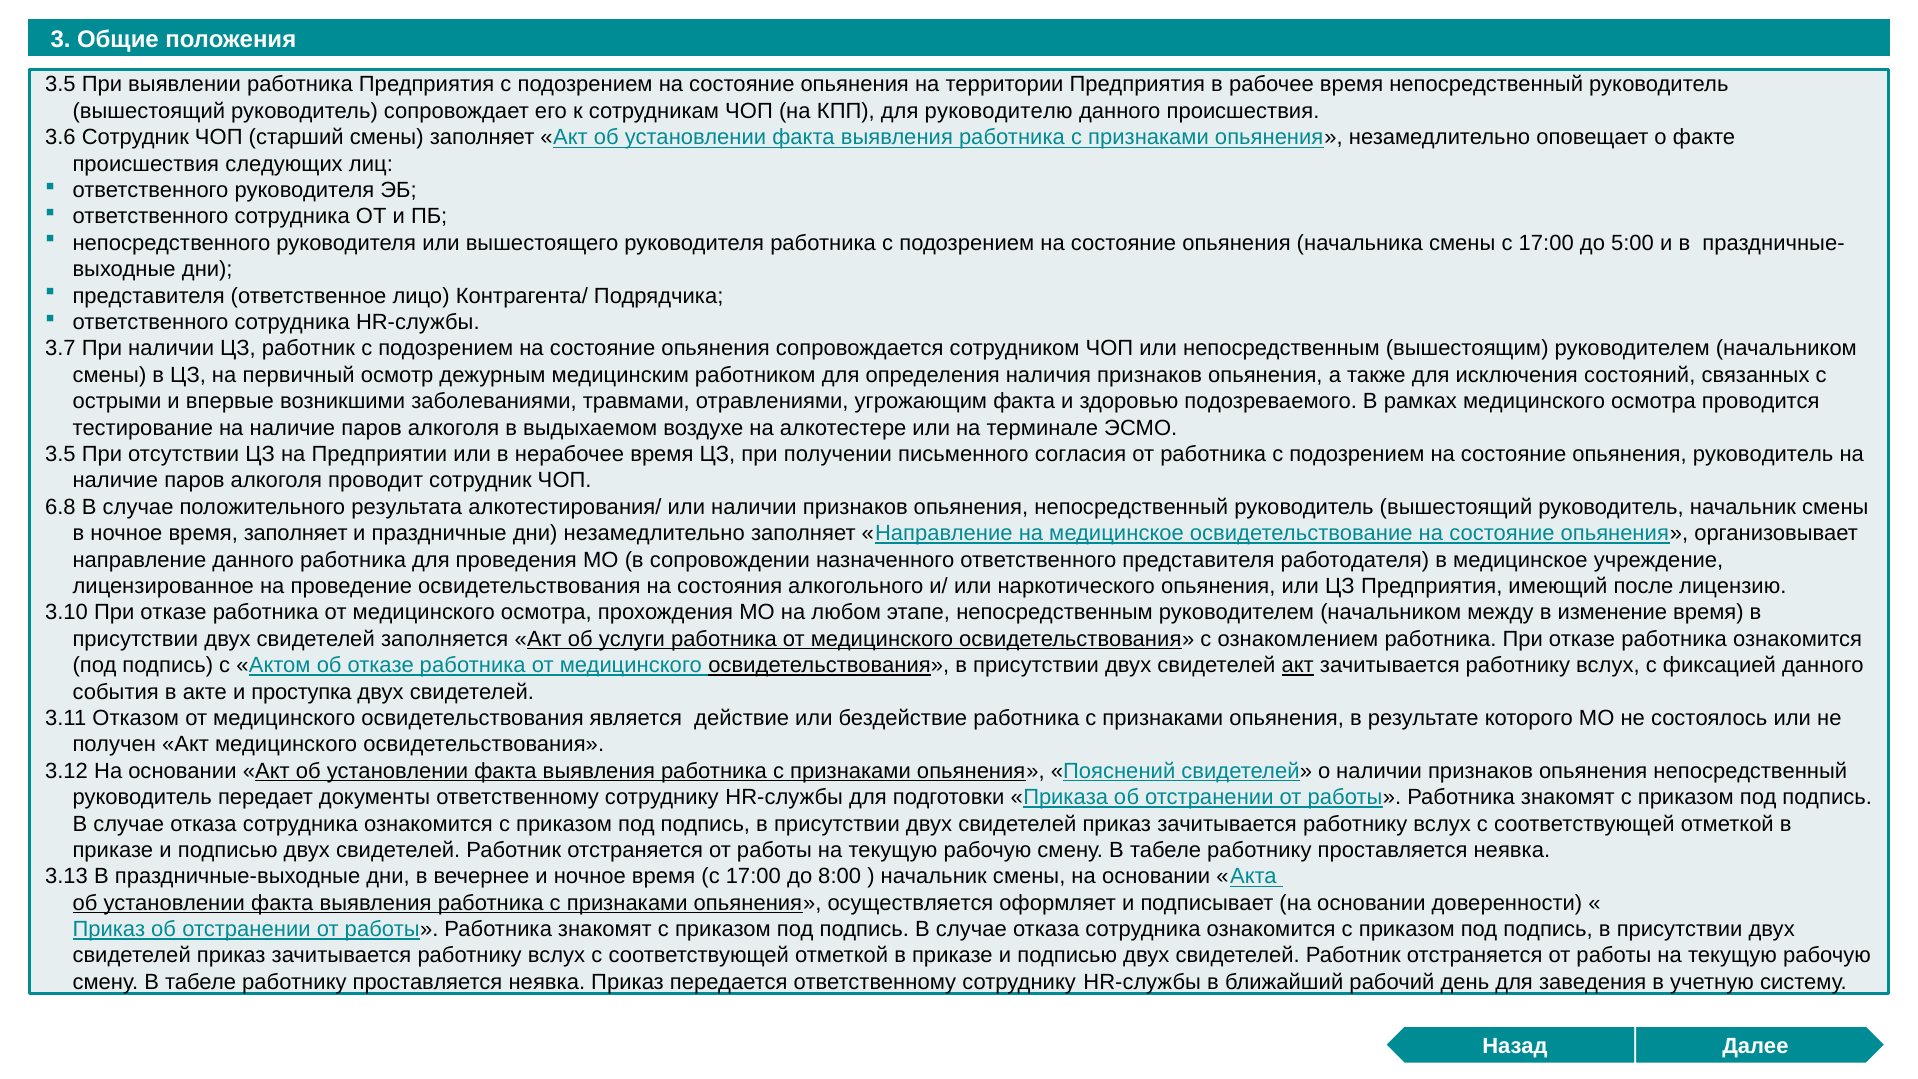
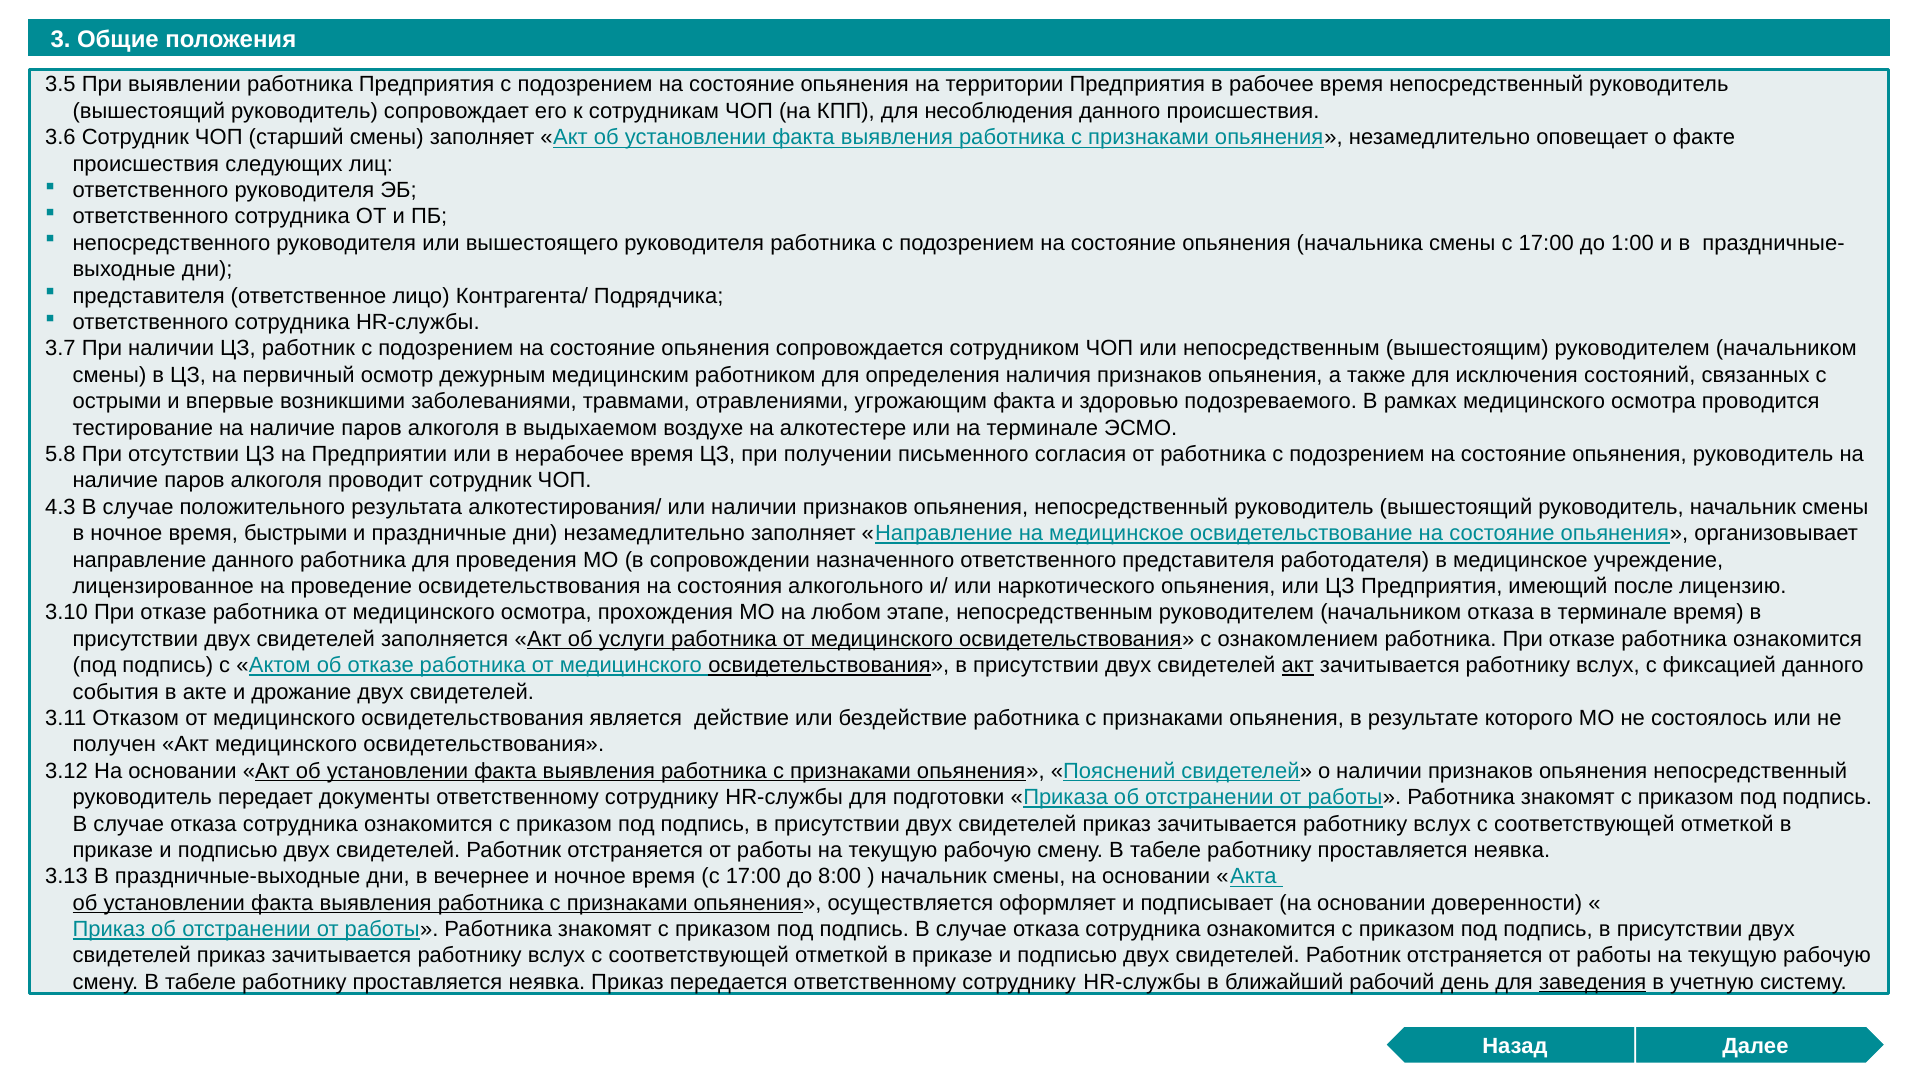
руководителю: руководителю -> несоблюдения
5:00: 5:00 -> 1:00
3.5 at (60, 454): 3.5 -> 5.8
6.8: 6.8 -> 4.3
время заполняет: заполняет -> быстрыми
начальником между: между -> отказа
в изменение: изменение -> терминале
проступка: проступка -> дрожание
заведения underline: none -> present
